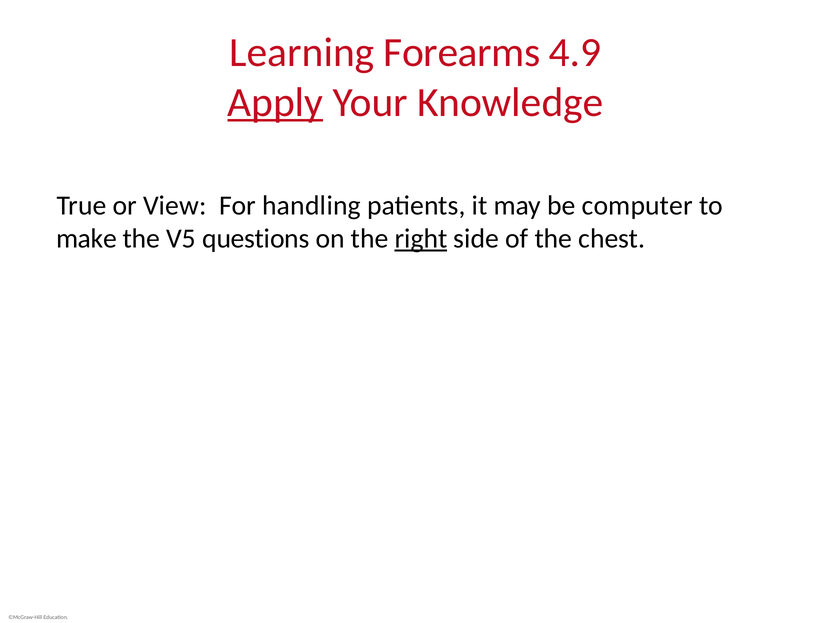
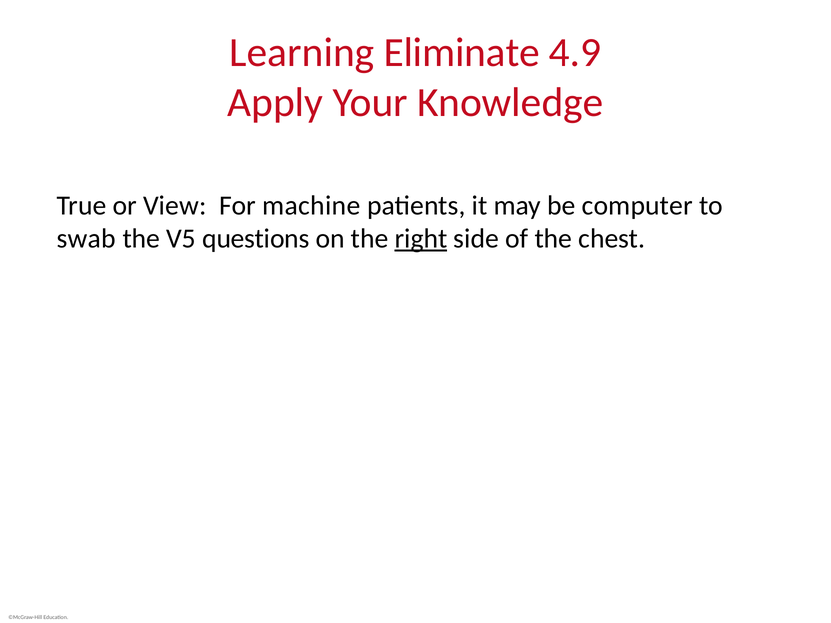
Forearms: Forearms -> Eliminate
Apply underline: present -> none
handling: handling -> machine
make: make -> swab
